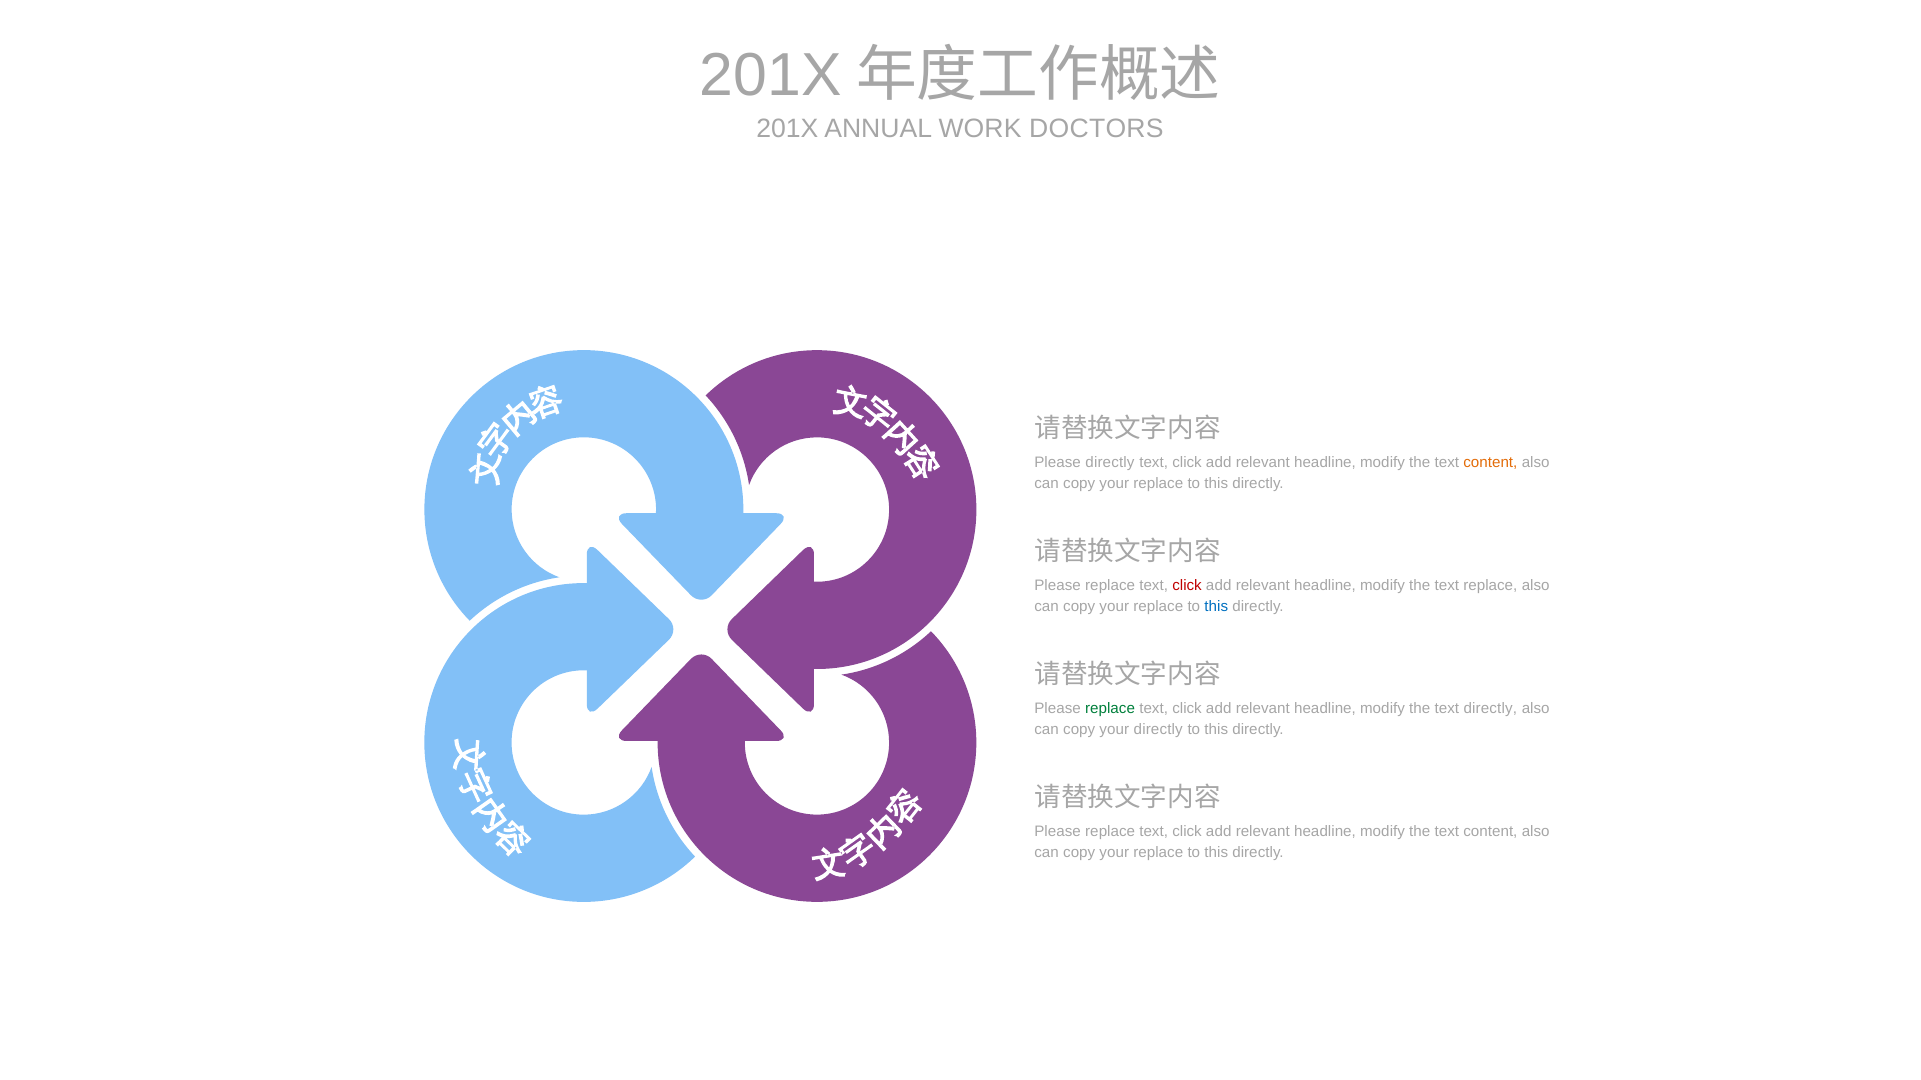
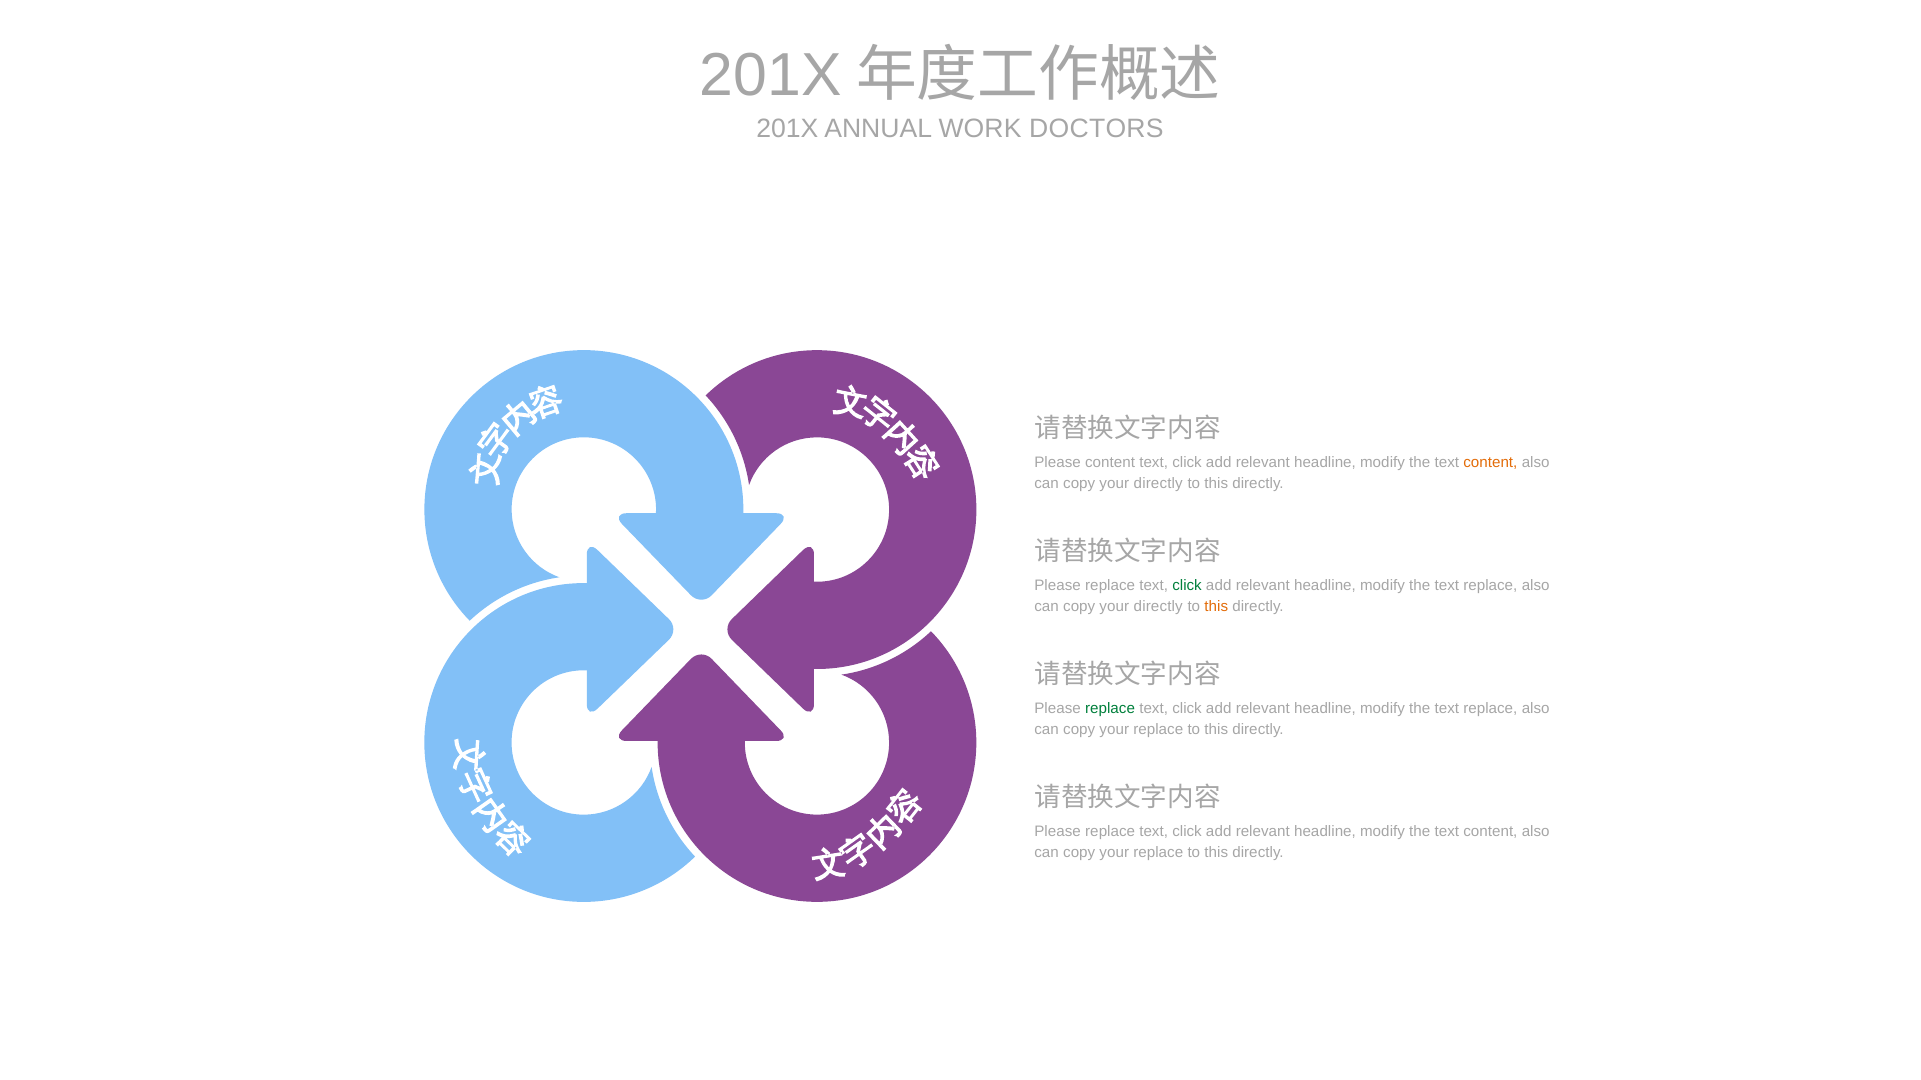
Please directly: directly -> content
replace at (1158, 484): replace -> directly
click at (1187, 585) colour: red -> green
replace at (1158, 607): replace -> directly
this at (1216, 607) colour: blue -> orange
directly at (1490, 708): directly -> replace
directly at (1158, 730): directly -> replace
